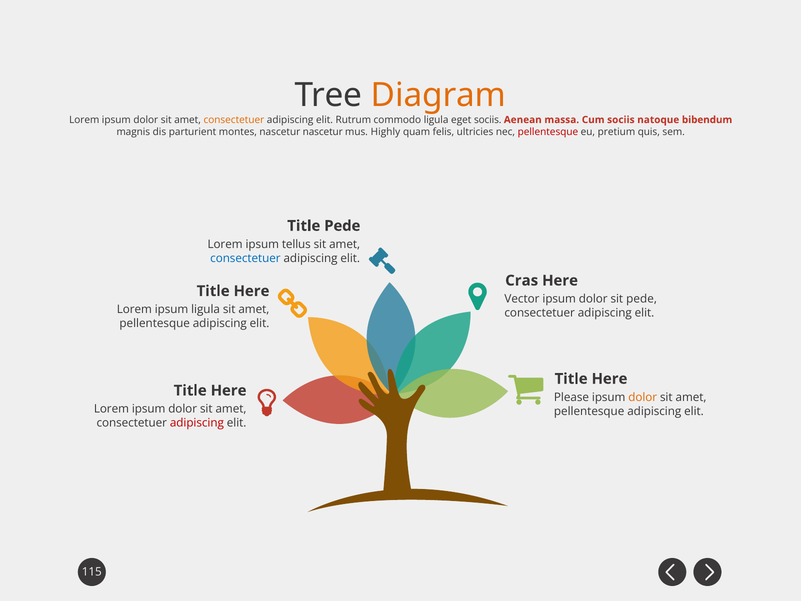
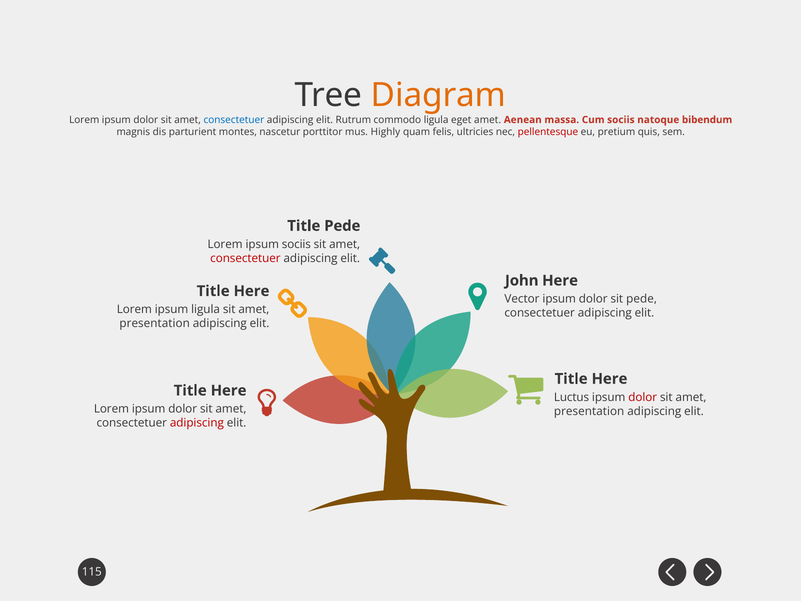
consectetuer at (234, 120) colour: orange -> blue
eget sociis: sociis -> amet
nascetur nascetur: nascetur -> porttitor
ipsum tellus: tellus -> sociis
consectetuer at (245, 258) colour: blue -> red
Cras: Cras -> John
pellentesque at (155, 323): pellentesque -> presentation
Please: Please -> Luctus
dolor at (643, 397) colour: orange -> red
pellentesque at (589, 411): pellentesque -> presentation
